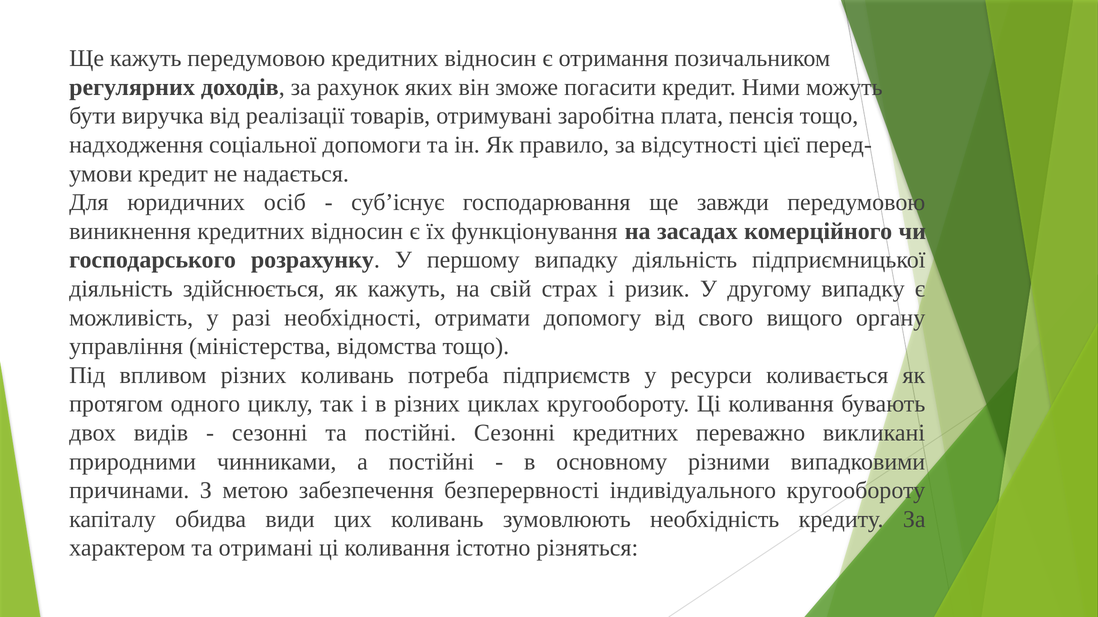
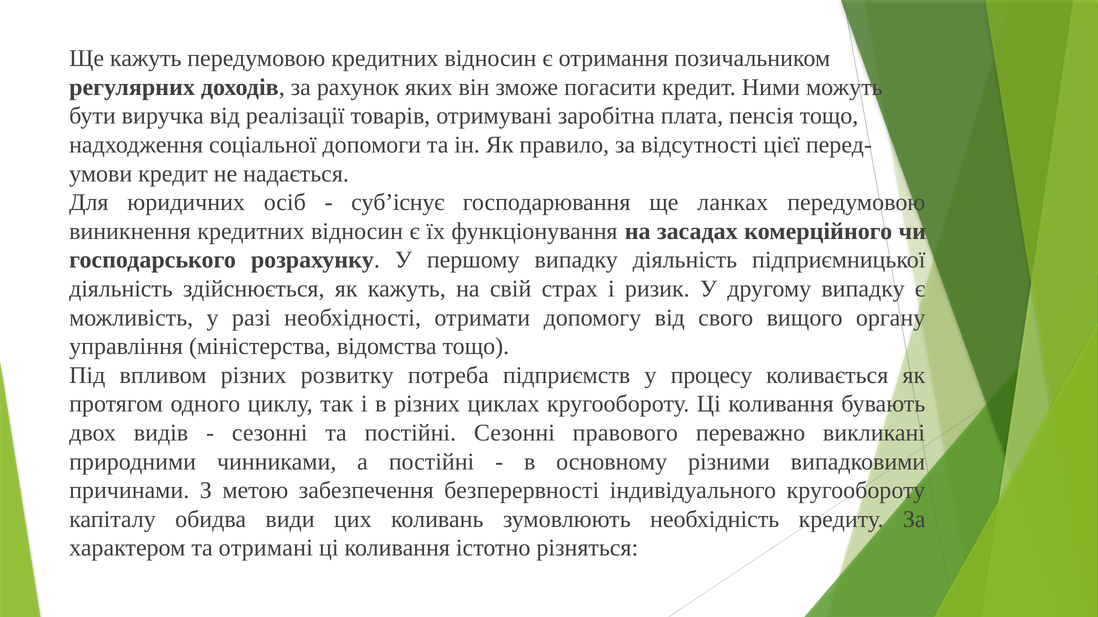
завжди: завжди -> ланках
різних коливань: коливань -> розвитку
ресурси: ресурси -> процесу
Сезонні кредитних: кредитних -> правового
